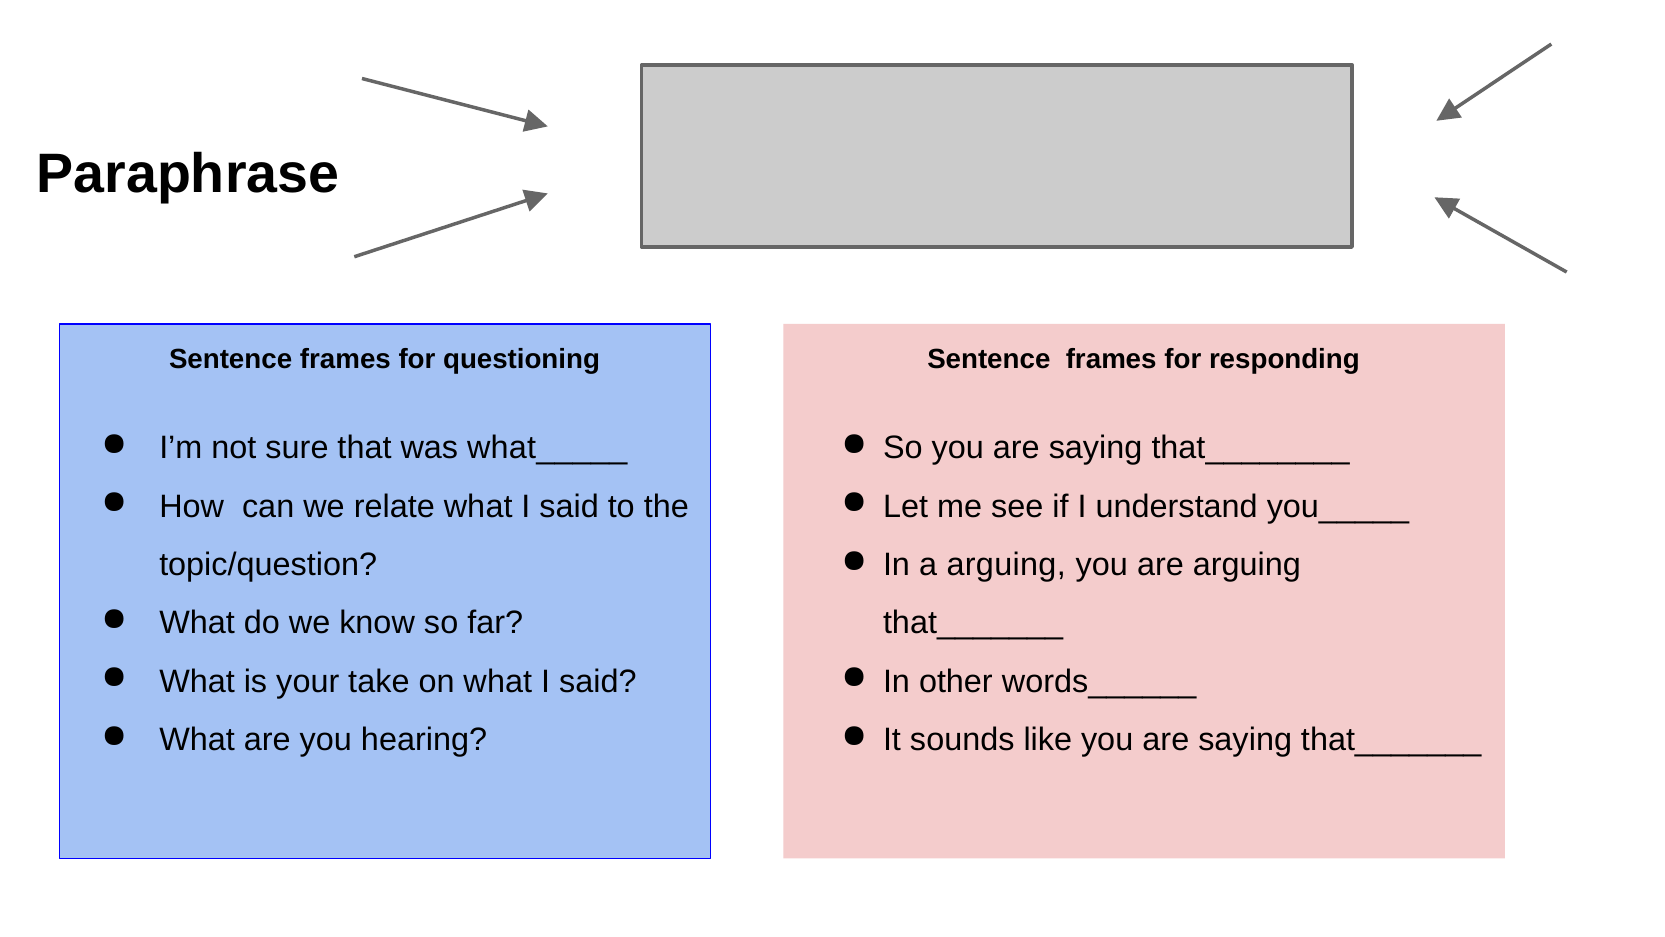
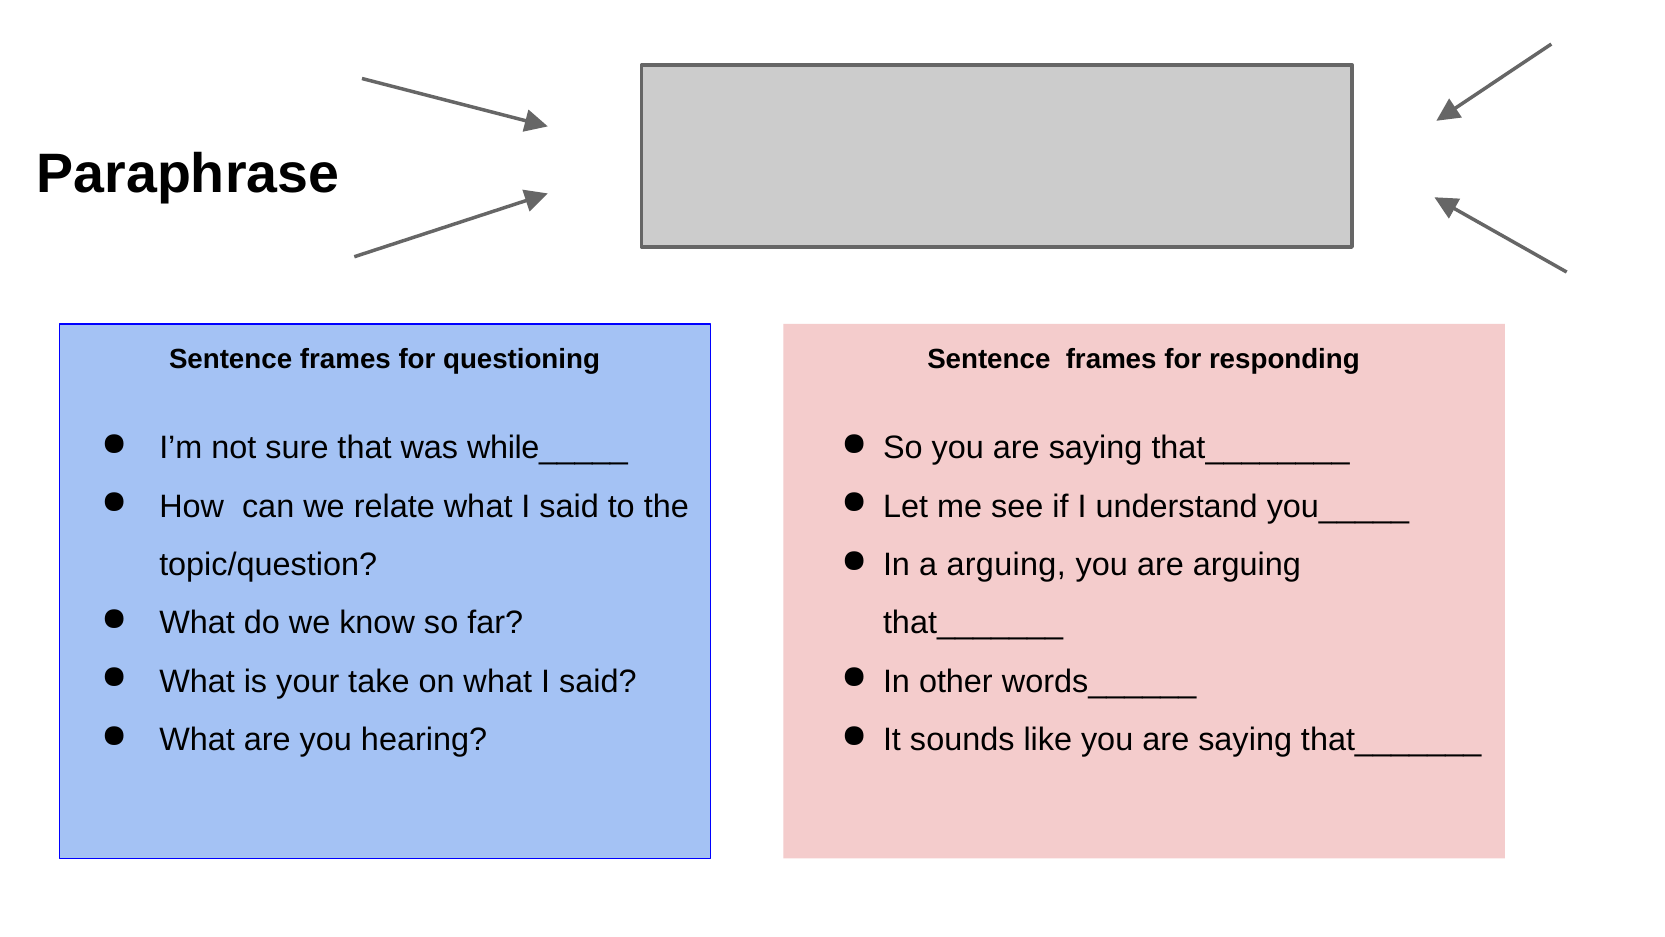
what_____: what_____ -> while_____
